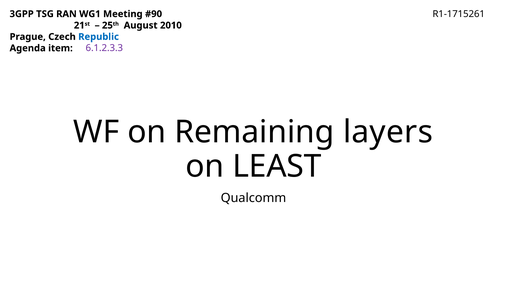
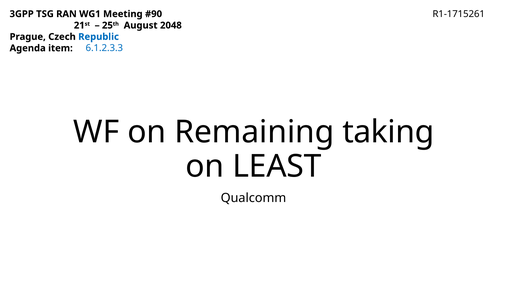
2010: 2010 -> 2048
6.1.2.3.3 colour: purple -> blue
layers: layers -> taking
